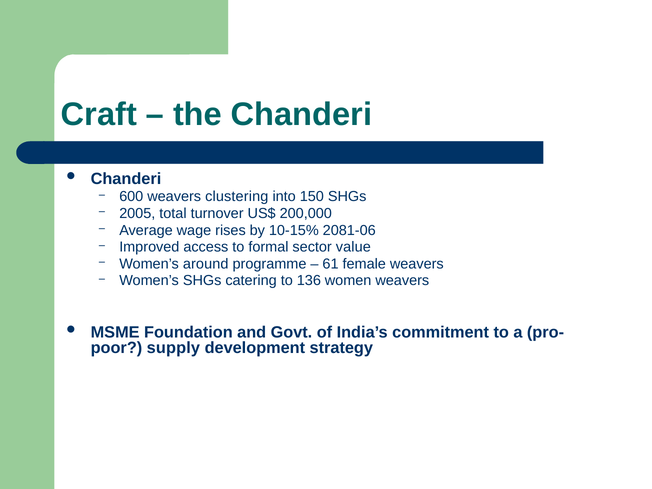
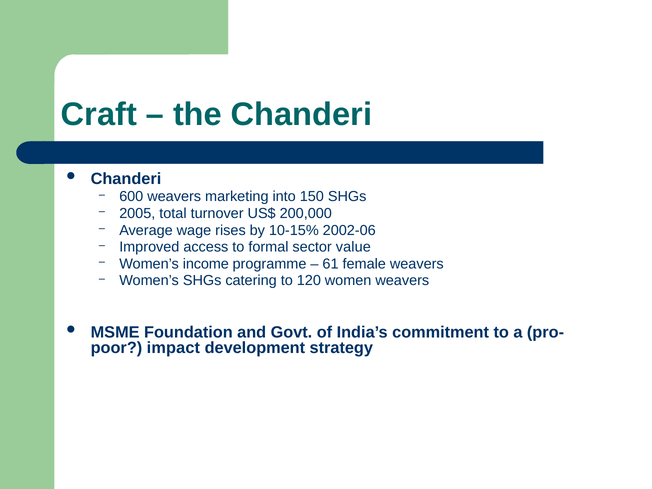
clustering: clustering -> marketing
2081-06: 2081-06 -> 2002-06
around: around -> income
136: 136 -> 120
supply: supply -> impact
